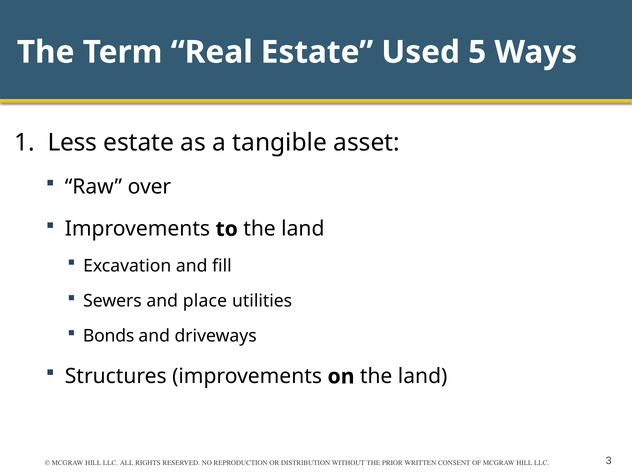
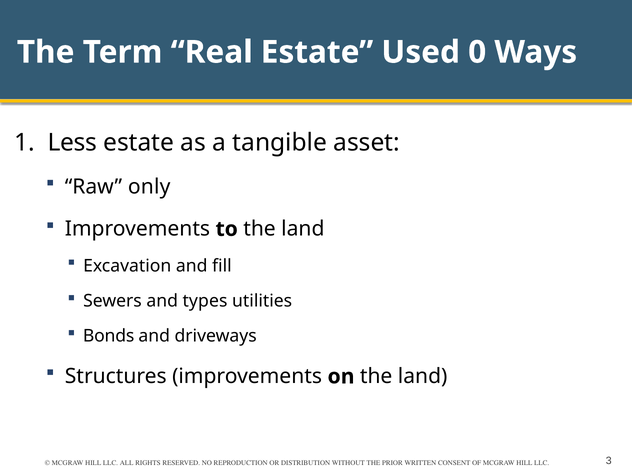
5: 5 -> 0
over: over -> only
place: place -> types
